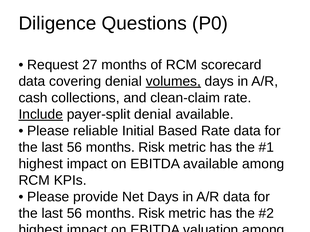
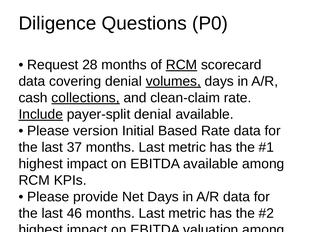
27: 27 -> 28
RCM at (182, 65) underline: none -> present
collections underline: none -> present
reliable: reliable -> version
56 at (74, 148): 56 -> 37
Risk at (152, 148): Risk -> Last
56 at (74, 214): 56 -> 46
Risk at (152, 214): Risk -> Last
